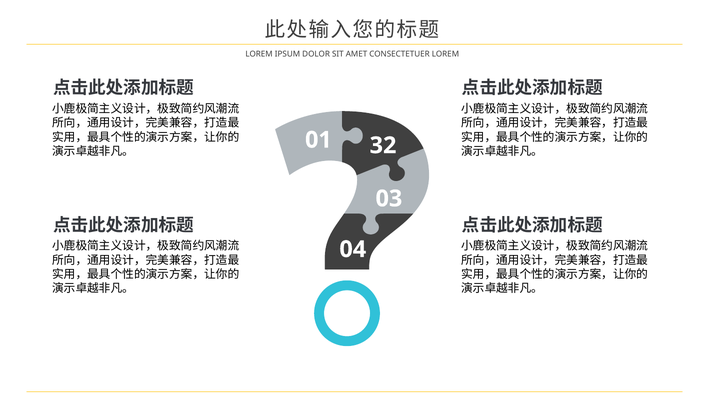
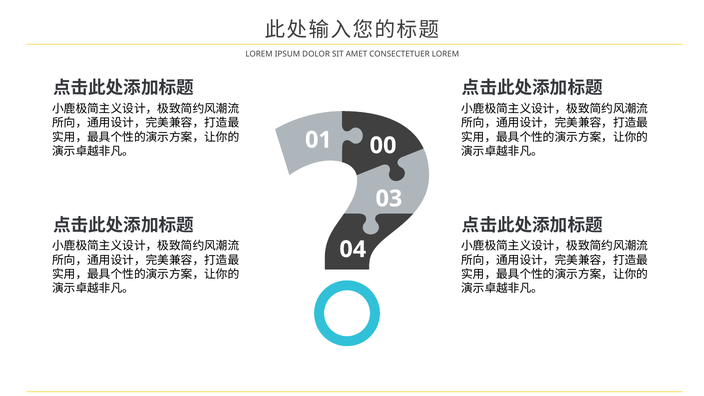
32: 32 -> 00
